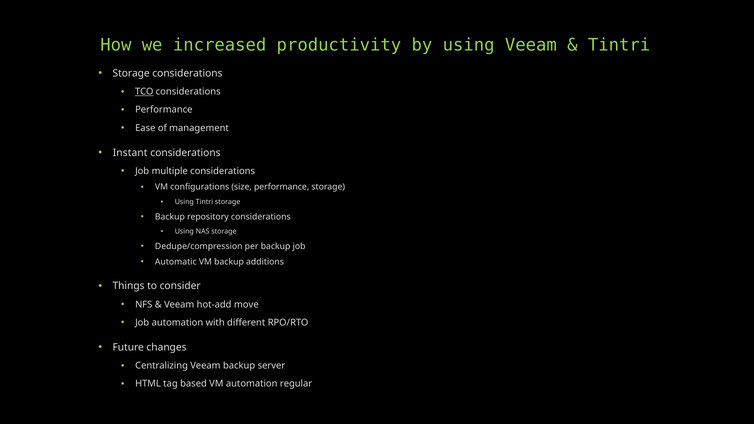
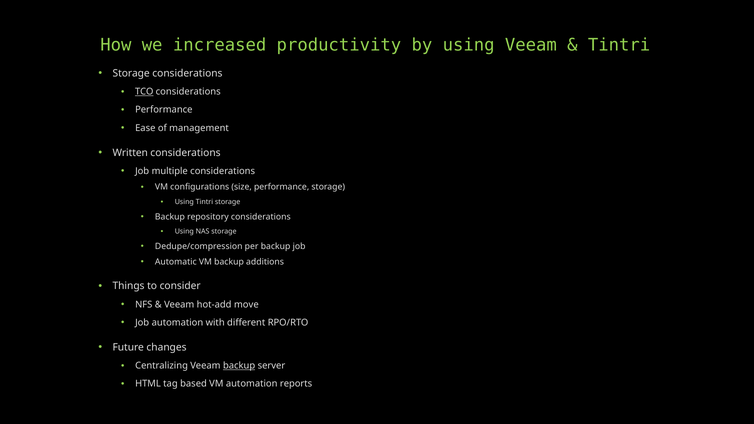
Instant: Instant -> Written
backup at (239, 366) underline: none -> present
regular: regular -> reports
